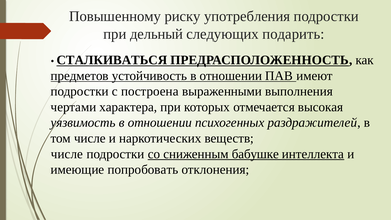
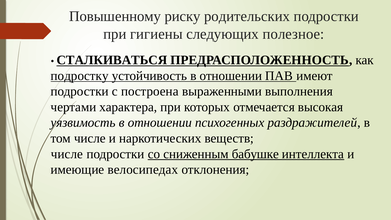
употребления: употребления -> родительских
дельный: дельный -> гигиены
подарить: подарить -> полезное
предметов: предметов -> подростку
попробовать: попробовать -> велосипедах
